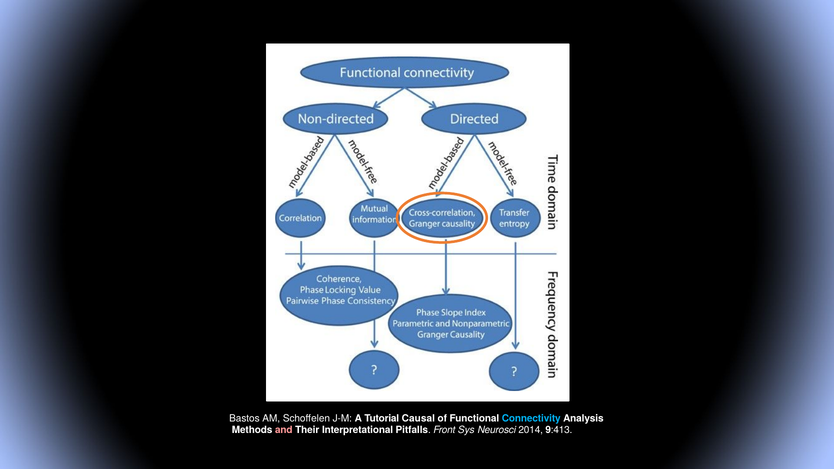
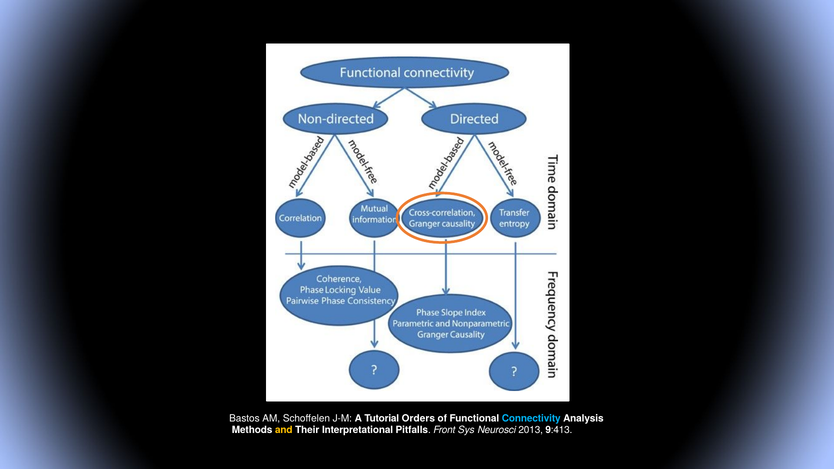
Causal: Causal -> Orders
and colour: pink -> yellow
2014: 2014 -> 2013
